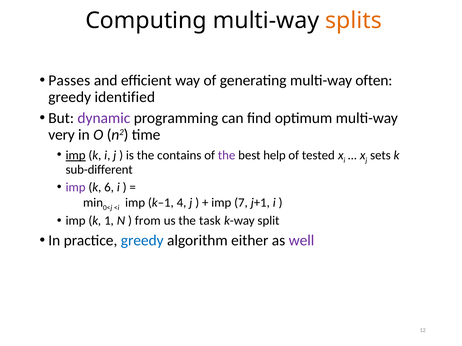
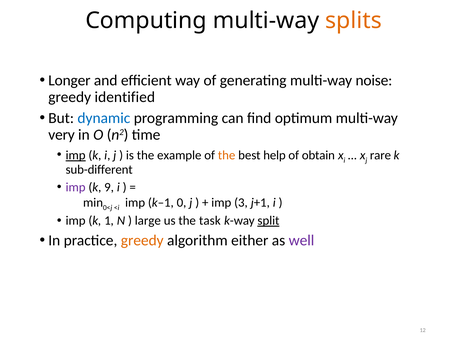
Passes: Passes -> Longer
often: often -> noise
dynamic colour: purple -> blue
contains: contains -> example
the at (227, 156) colour: purple -> orange
tested: tested -> obtain
sets: sets -> rare
6: 6 -> 9
4: 4 -> 0
7: 7 -> 3
from: from -> large
split underline: none -> present
greedy at (142, 241) colour: blue -> orange
